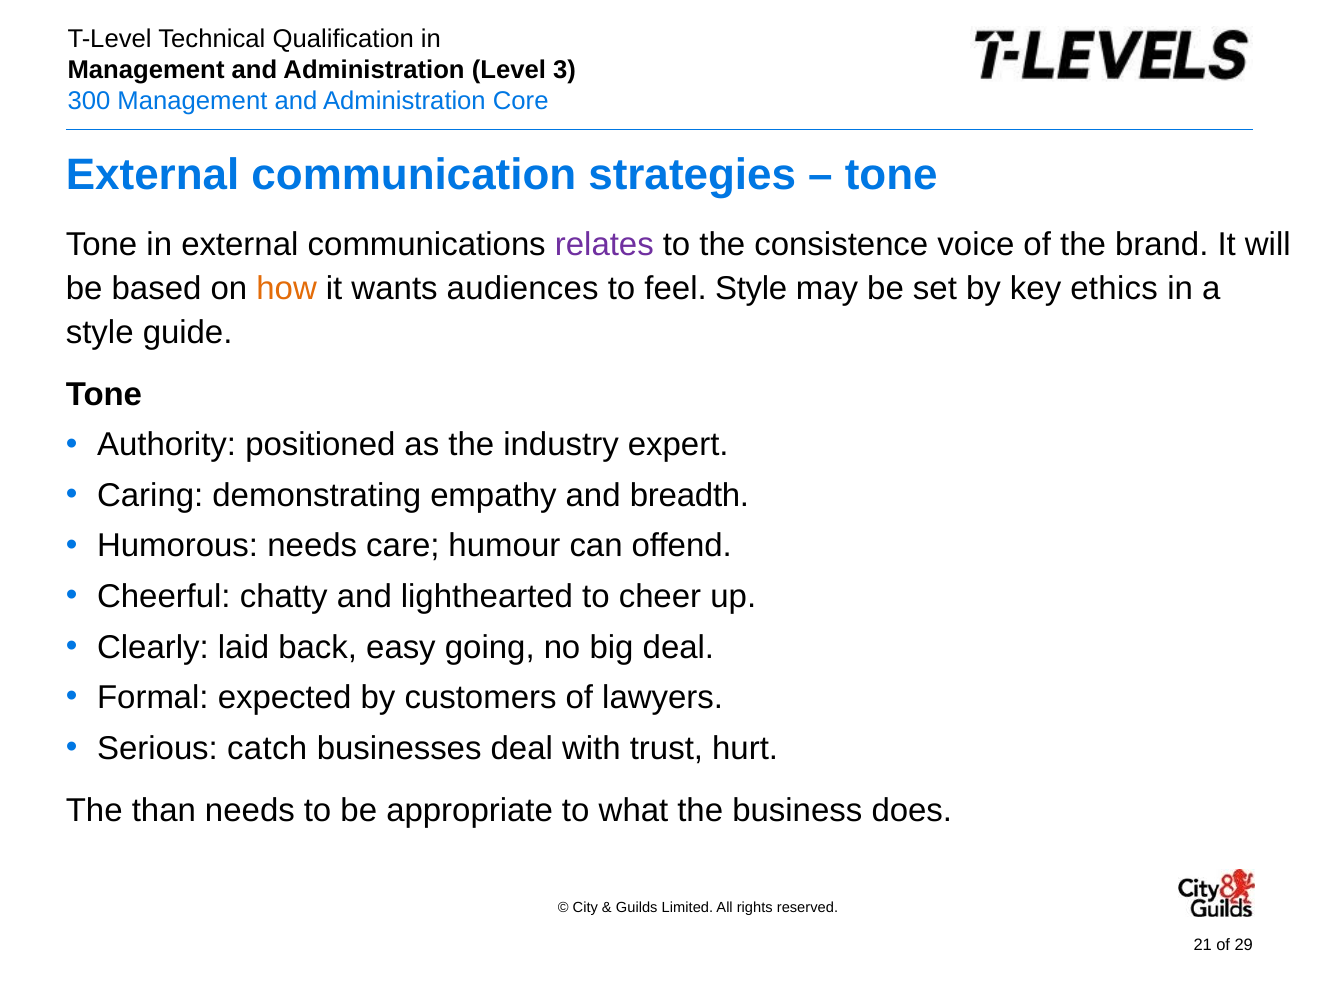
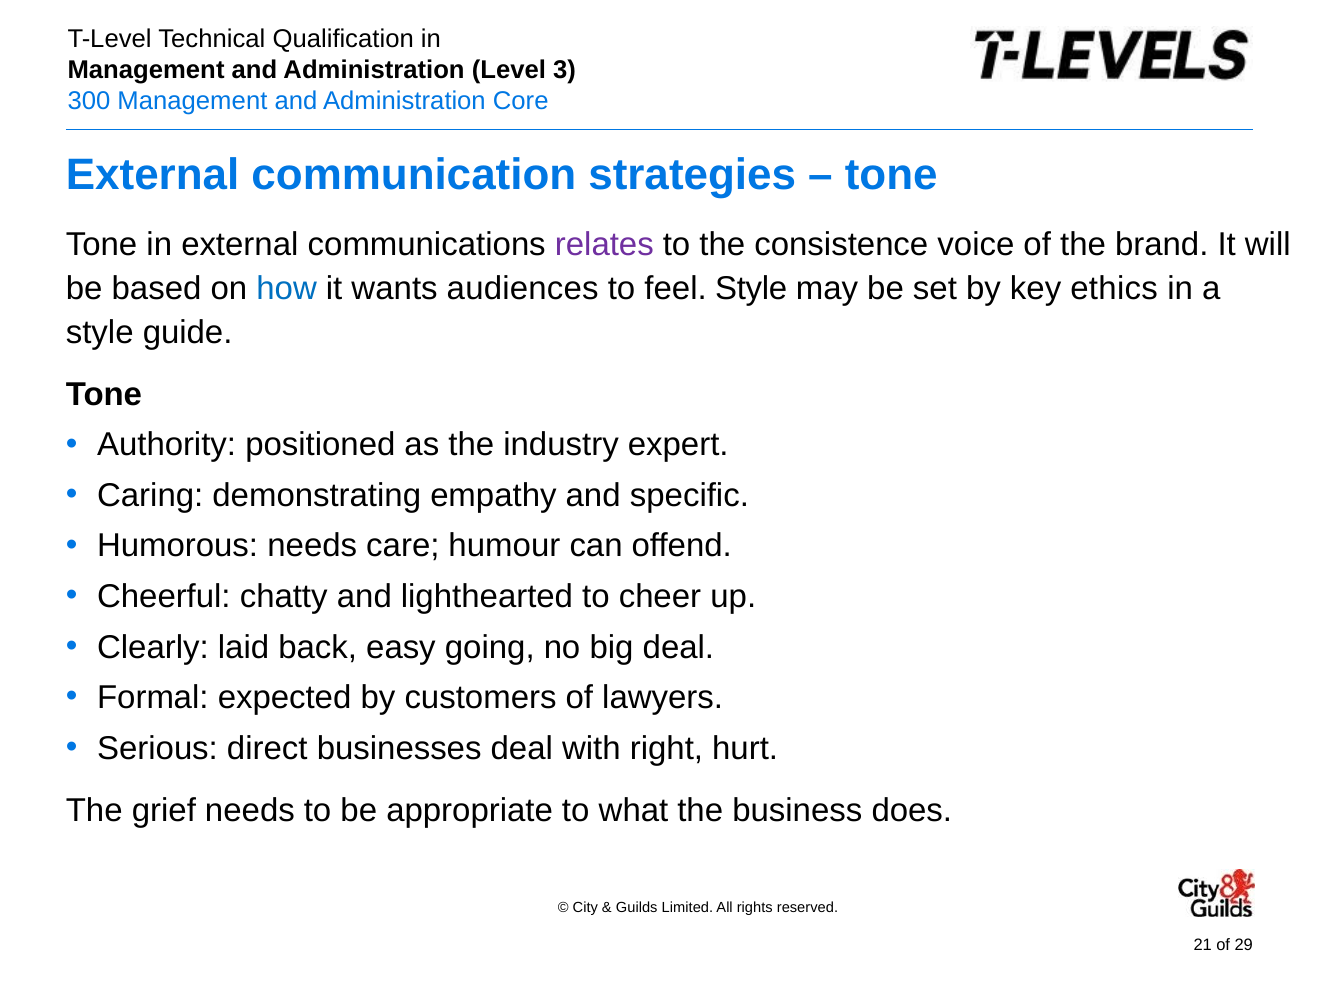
how colour: orange -> blue
breadth: breadth -> specific
catch: catch -> direct
trust: trust -> right
than: than -> grief
